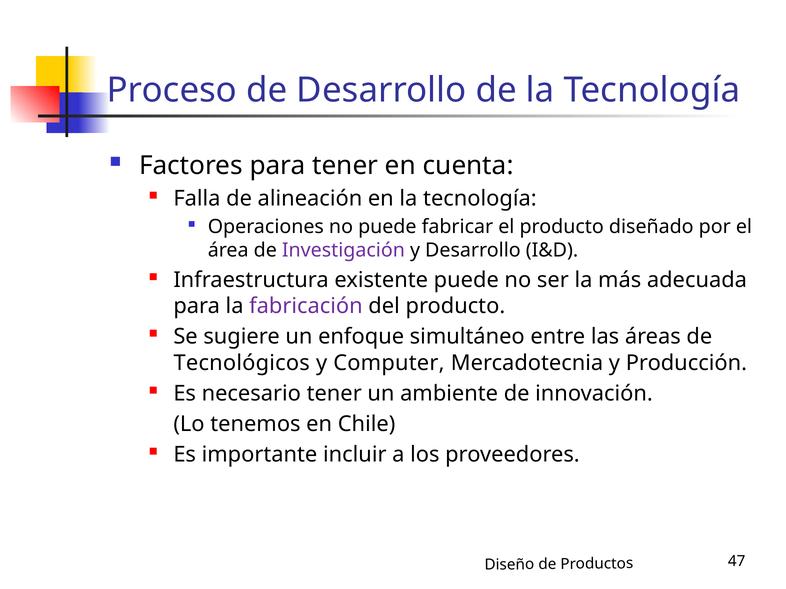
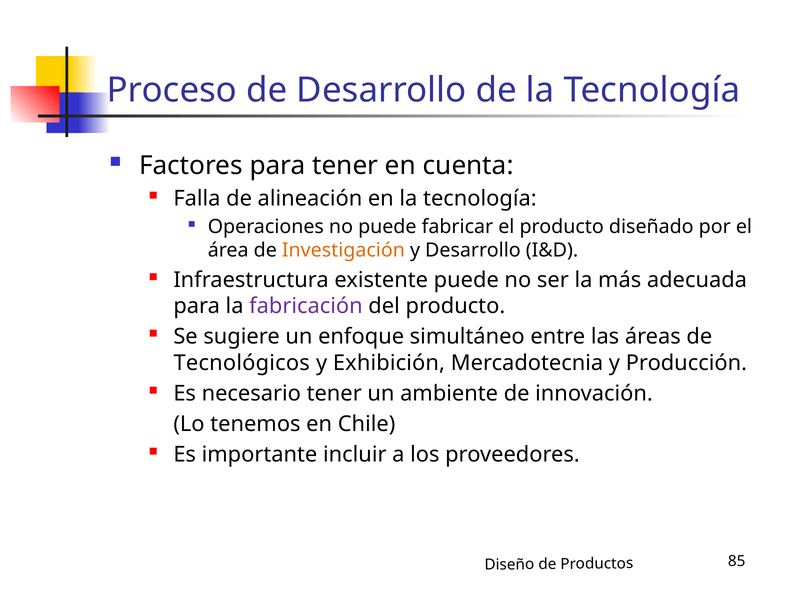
Investigación colour: purple -> orange
Computer: Computer -> Exhibición
47: 47 -> 85
